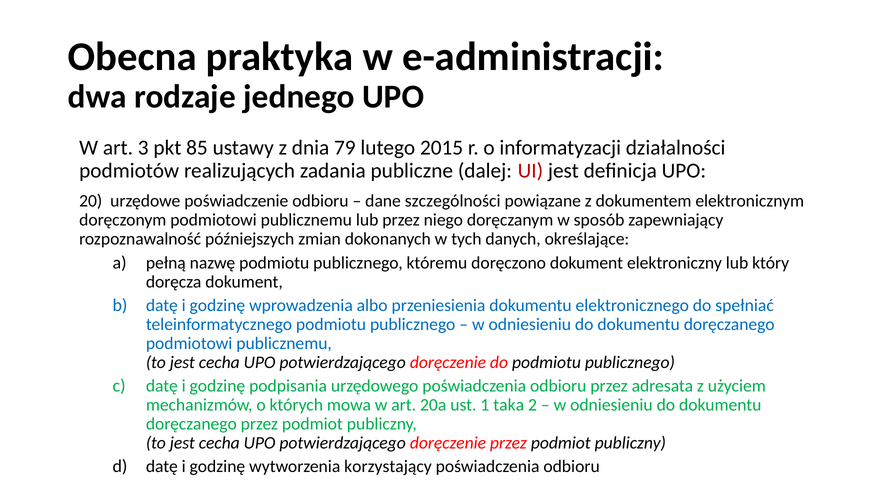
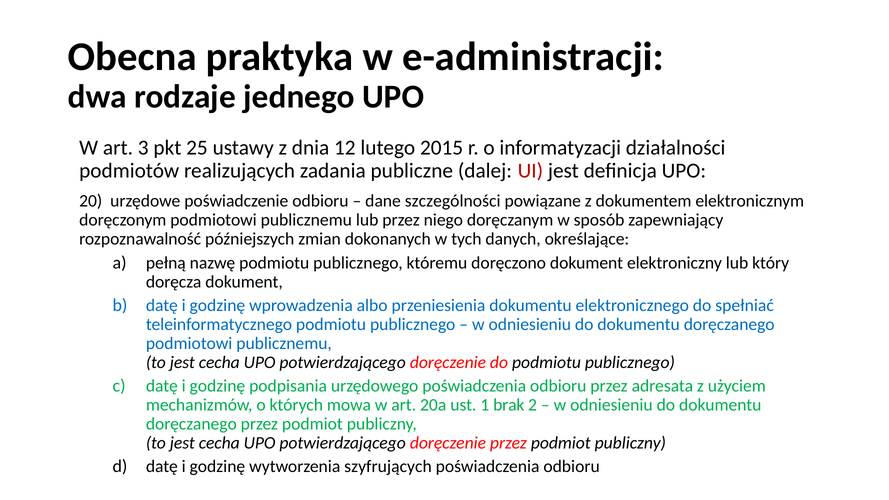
85: 85 -> 25
79: 79 -> 12
taka: taka -> brak
korzystający: korzystający -> szyfrujących
